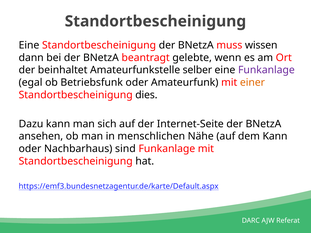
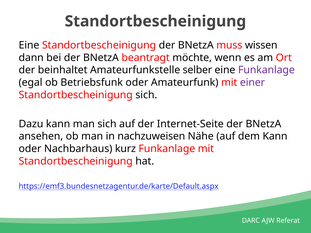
gelebte: gelebte -> möchte
einer colour: orange -> purple
Standortbescheinigung dies: dies -> sich
menschlichen: menschlichen -> nachzuweisen
sind: sind -> kurz
